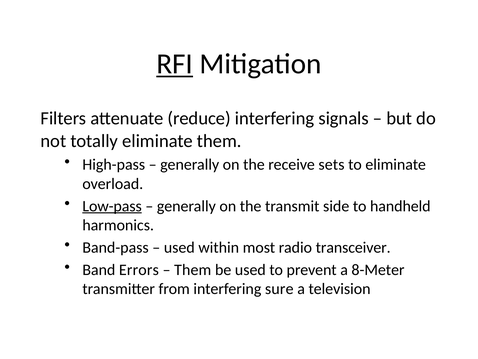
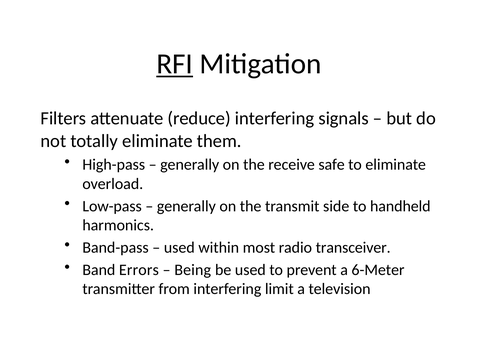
sets: sets -> safe
Low-pass underline: present -> none
Them at (193, 270): Them -> Being
8-Meter: 8-Meter -> 6-Meter
sure: sure -> limit
